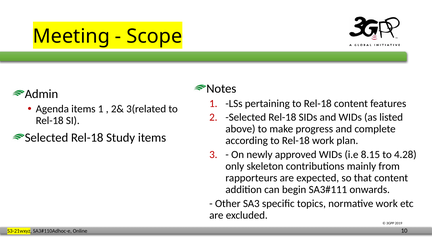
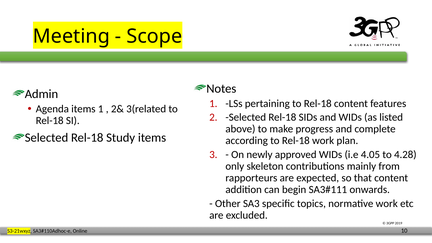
8.15: 8.15 -> 4.05
